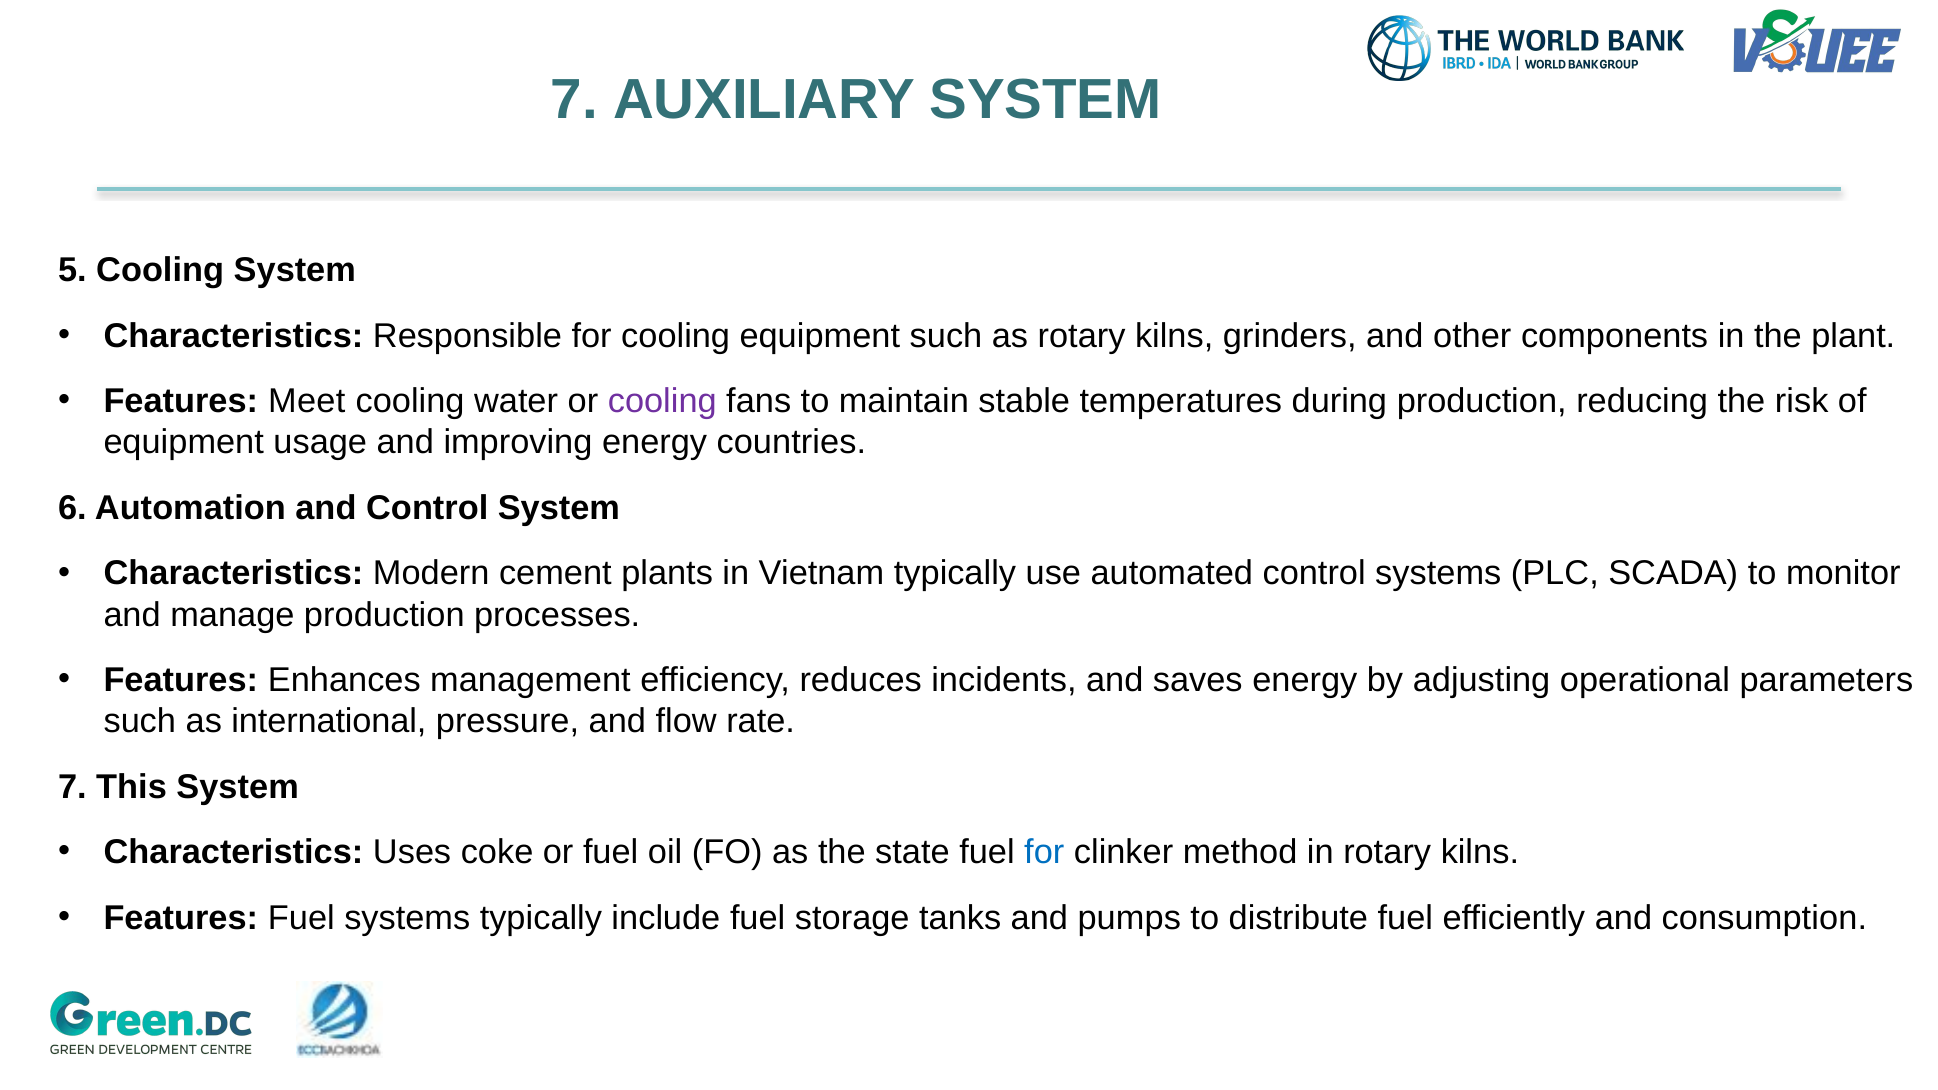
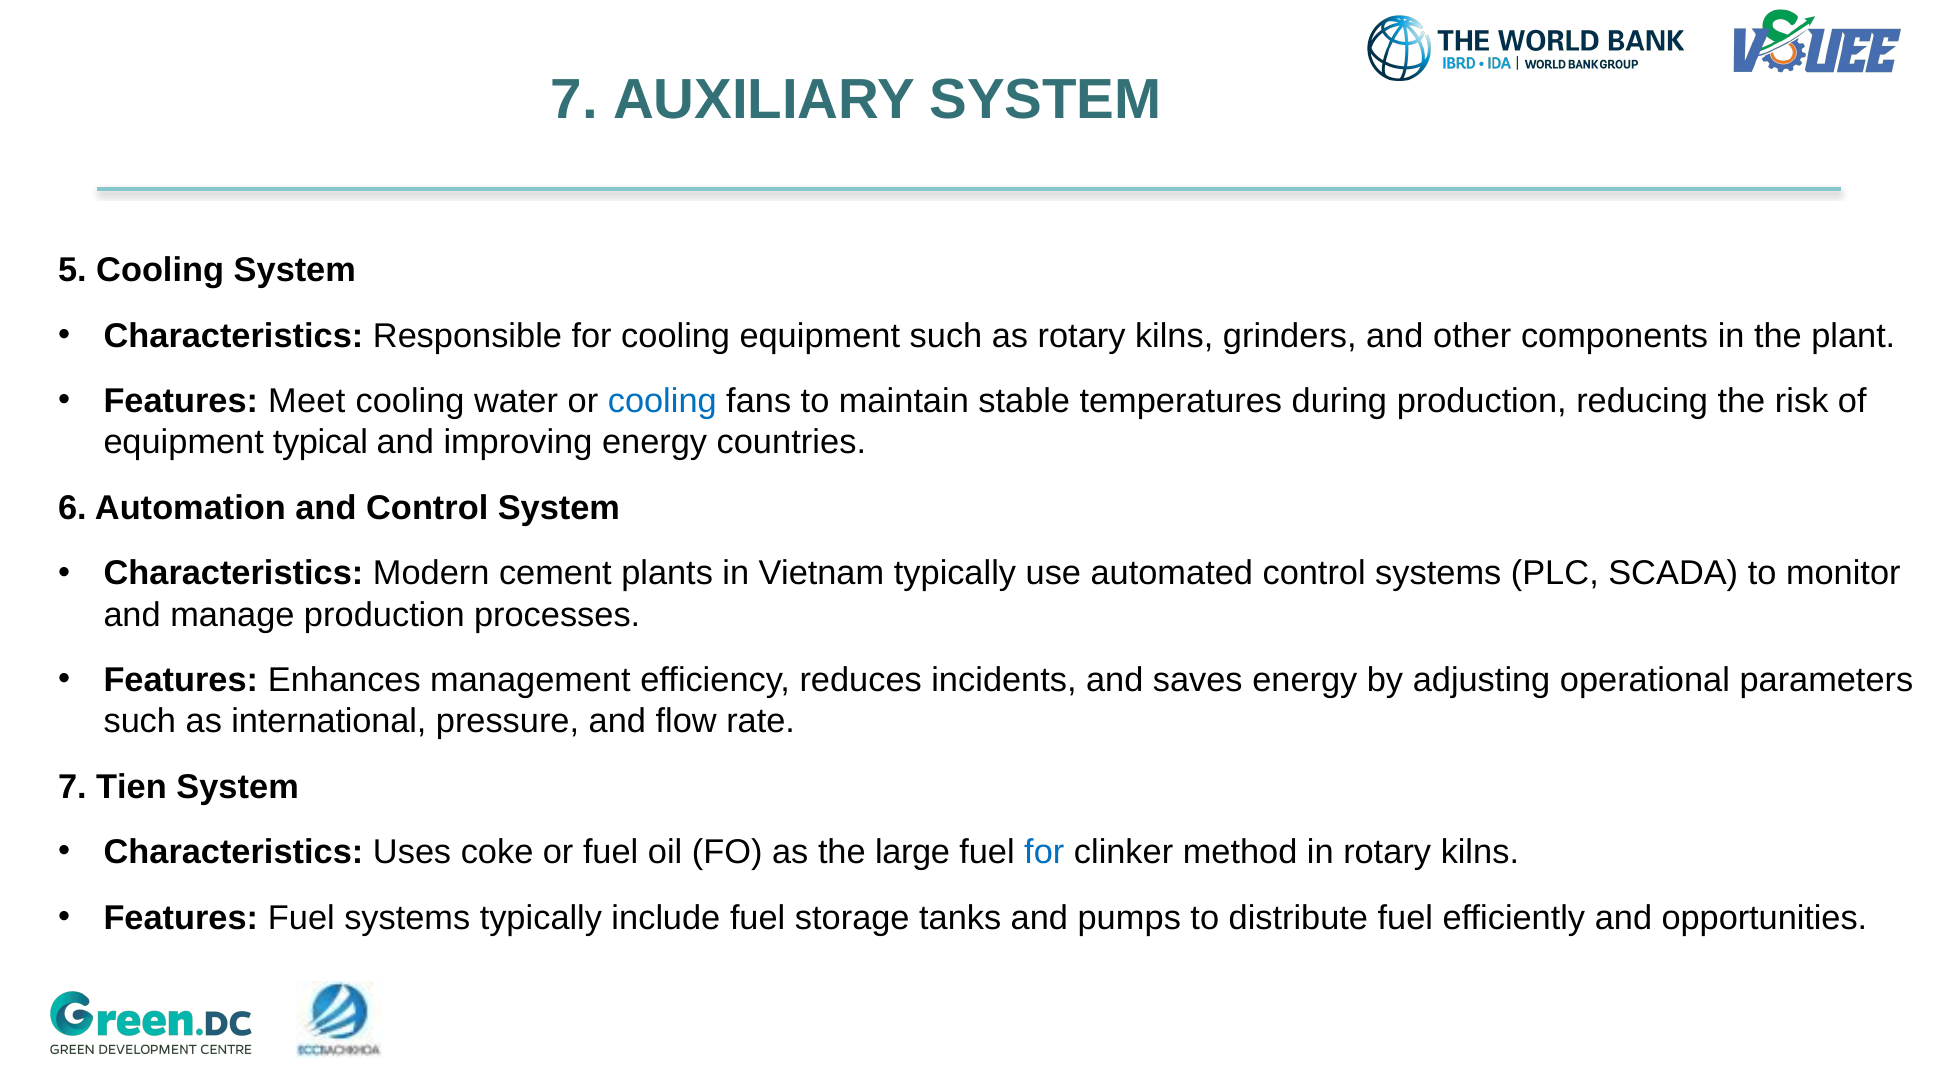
cooling at (662, 401) colour: purple -> blue
usage: usage -> typical
This: This -> Tien
state: state -> large
consumption: consumption -> opportunities
